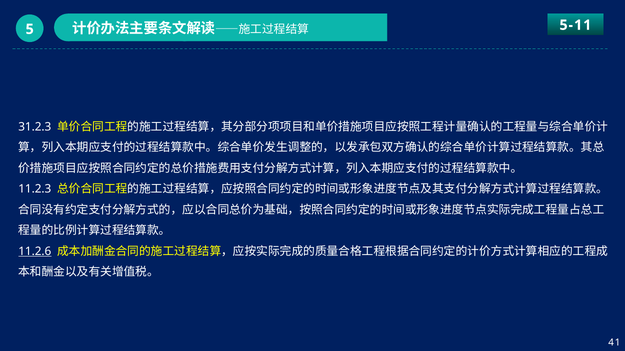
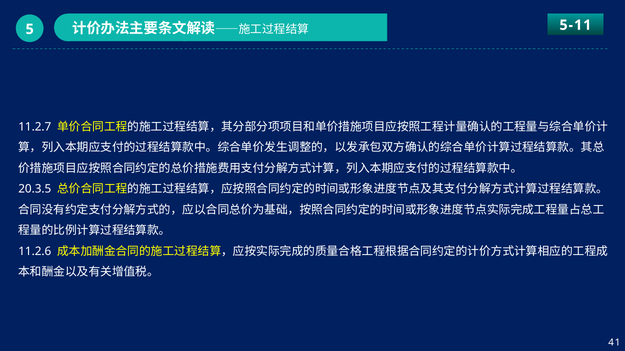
31.2.3: 31.2.3 -> 11.2.7
11.2.3: 11.2.3 -> 20.3.5
11.2.6 underline: present -> none
